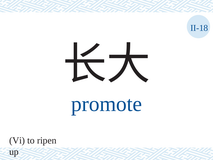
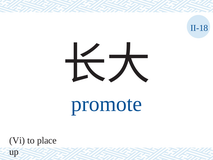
ripen: ripen -> place
